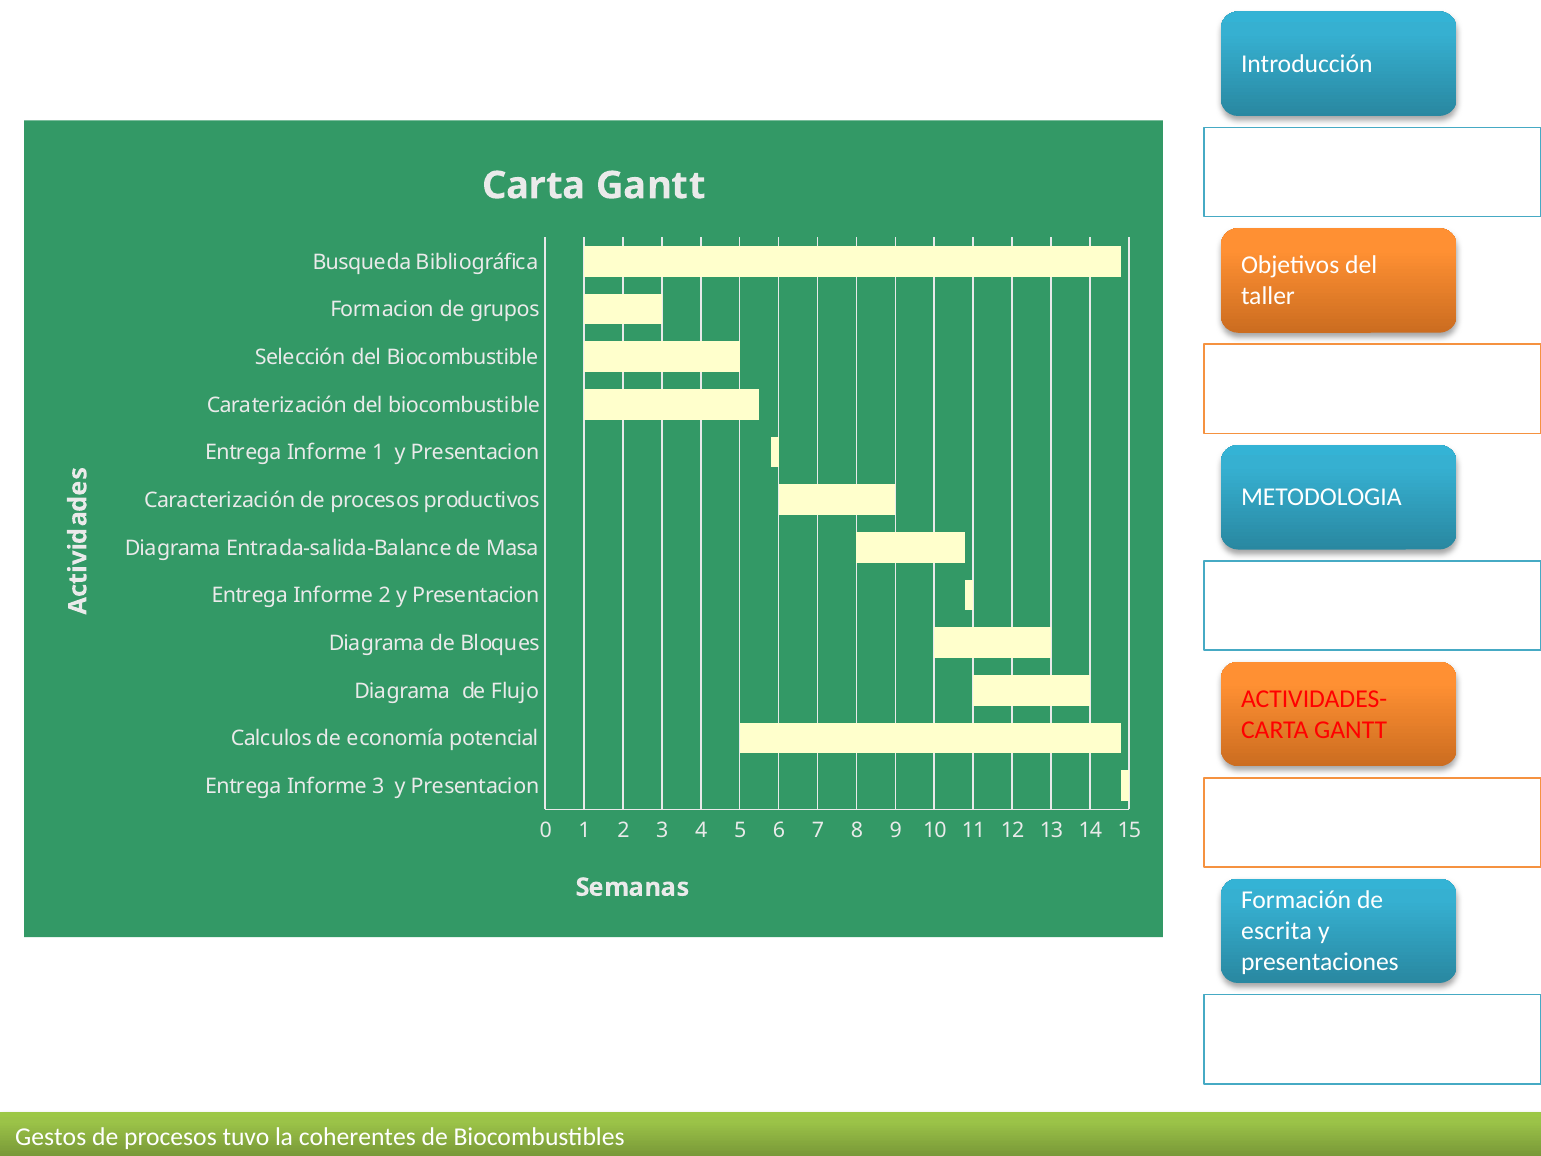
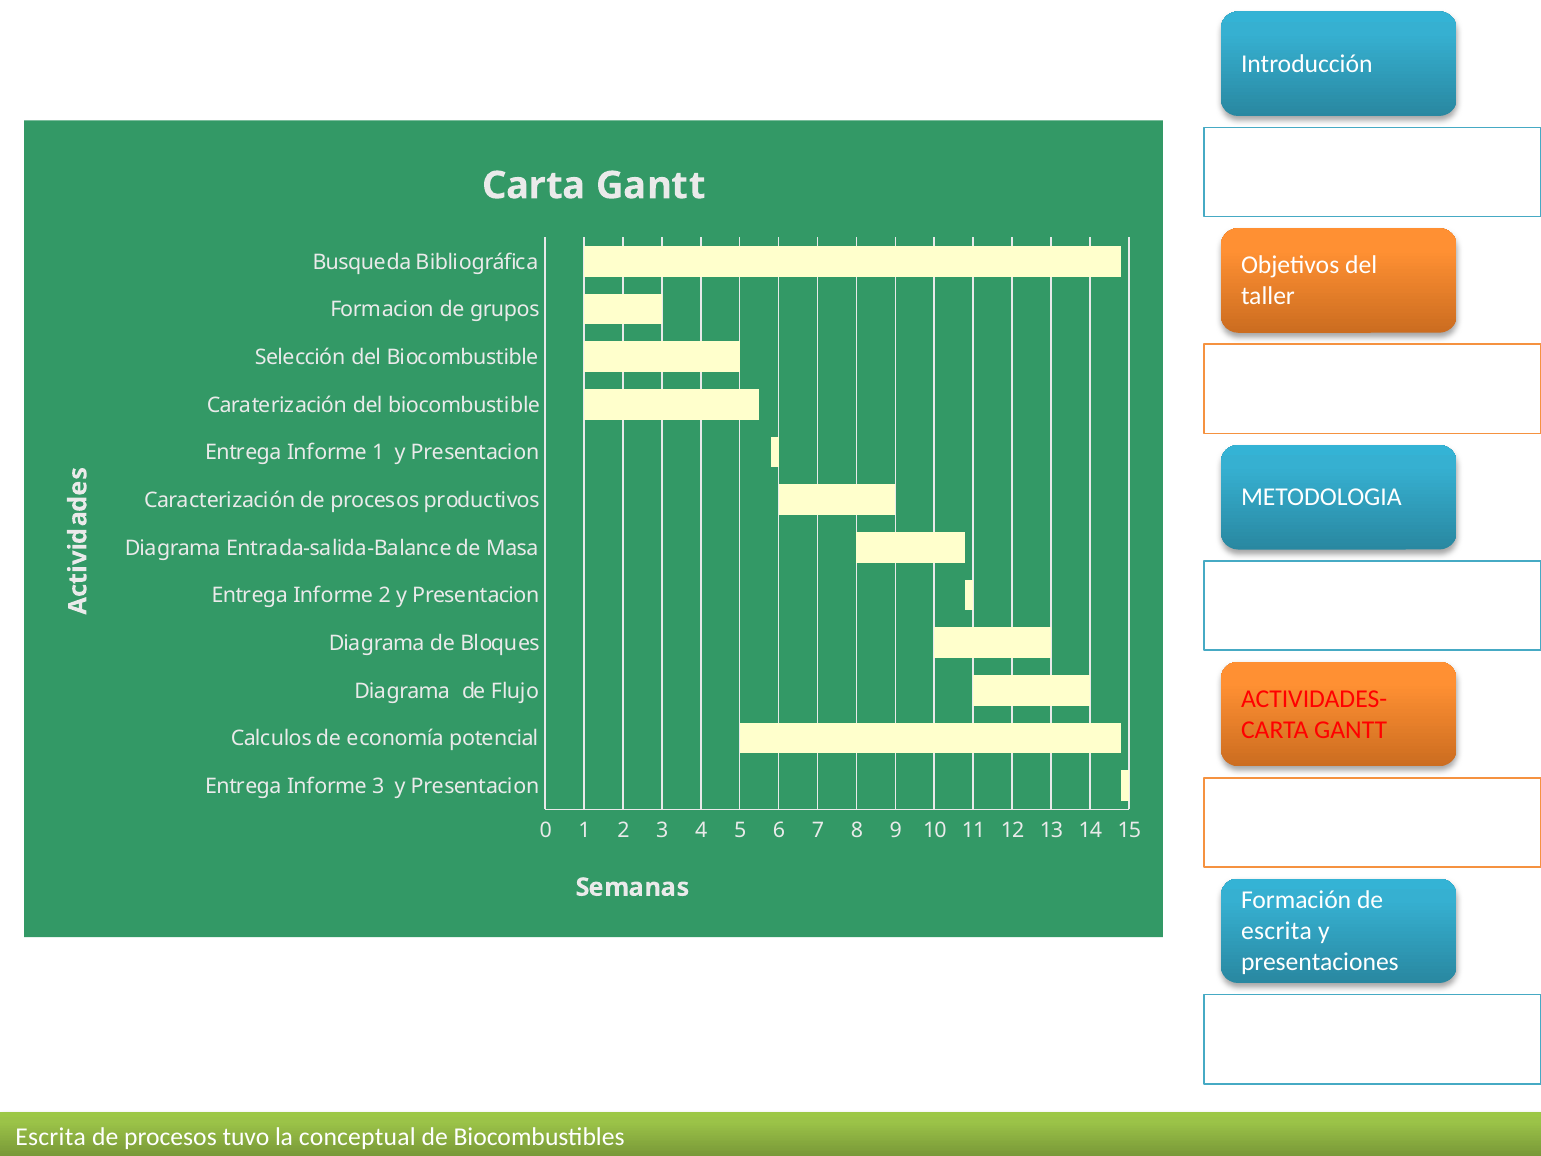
Gestos at (51, 1137): Gestos -> Escrita
coherentes: coherentes -> conceptual
